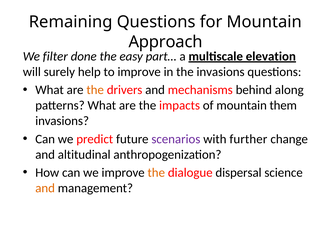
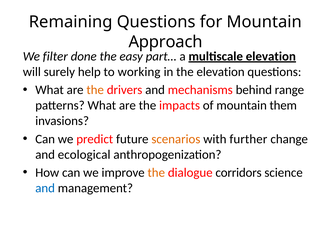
to improve: improve -> working
the invasions: invasions -> elevation
along: along -> range
scenarios colour: purple -> orange
altitudinal: altitudinal -> ecological
dispersal: dispersal -> corridors
and at (45, 188) colour: orange -> blue
